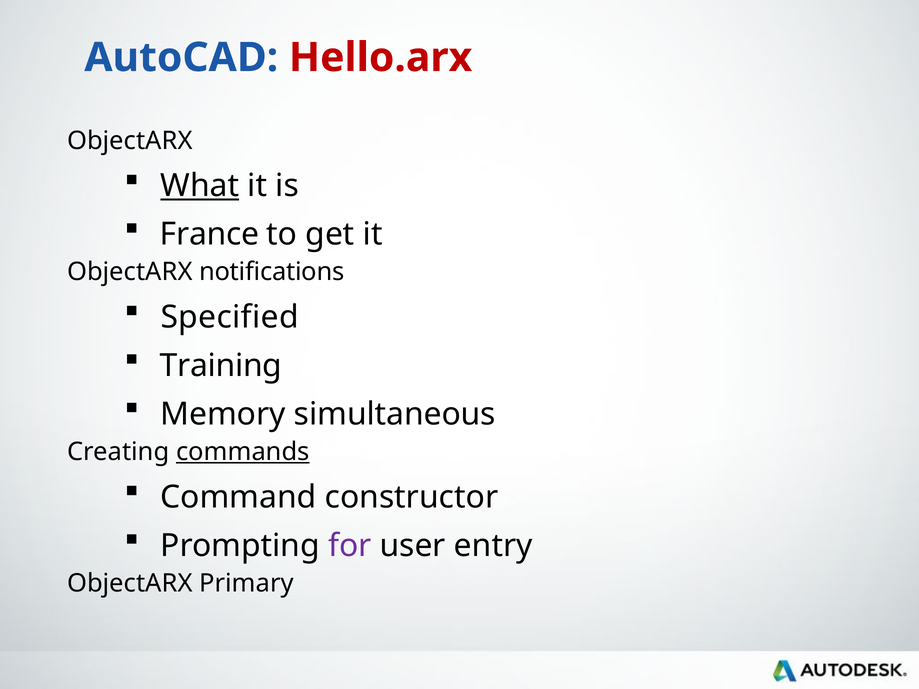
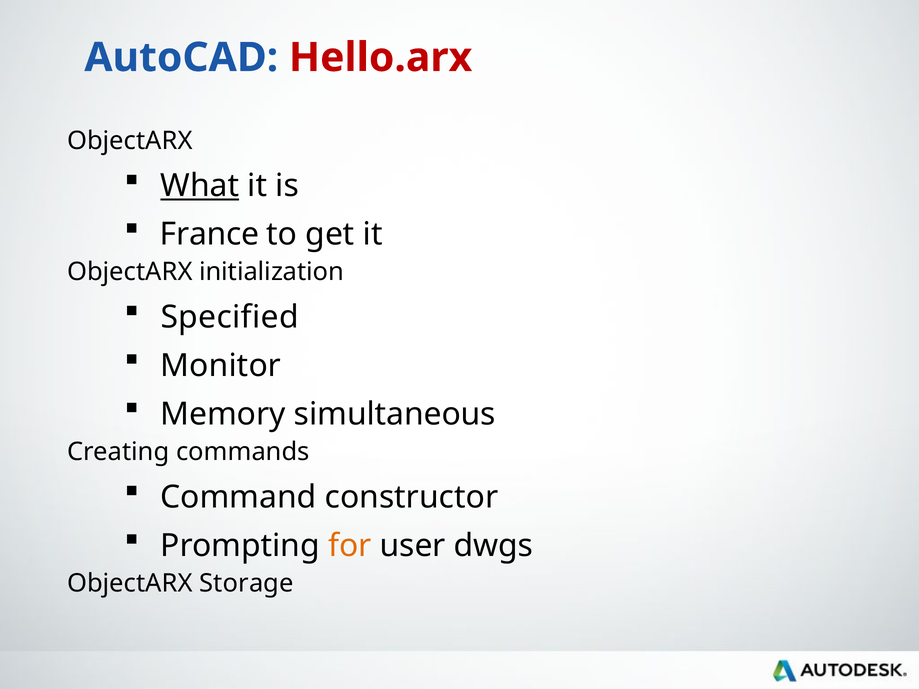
notifications: notifications -> initialization
Training: Training -> Monitor
commands underline: present -> none
for colour: purple -> orange
entry: entry -> dwgs
Primary: Primary -> Storage
